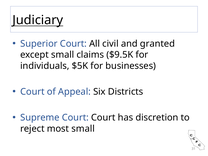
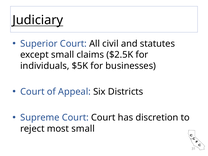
granted: granted -> statutes
$9.5K: $9.5K -> $2.5K
